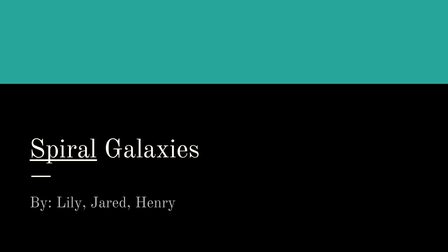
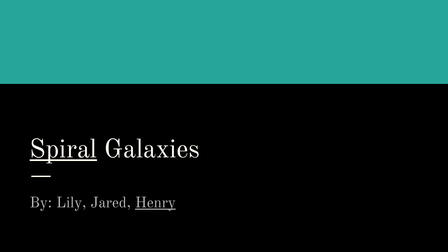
Henry underline: none -> present
